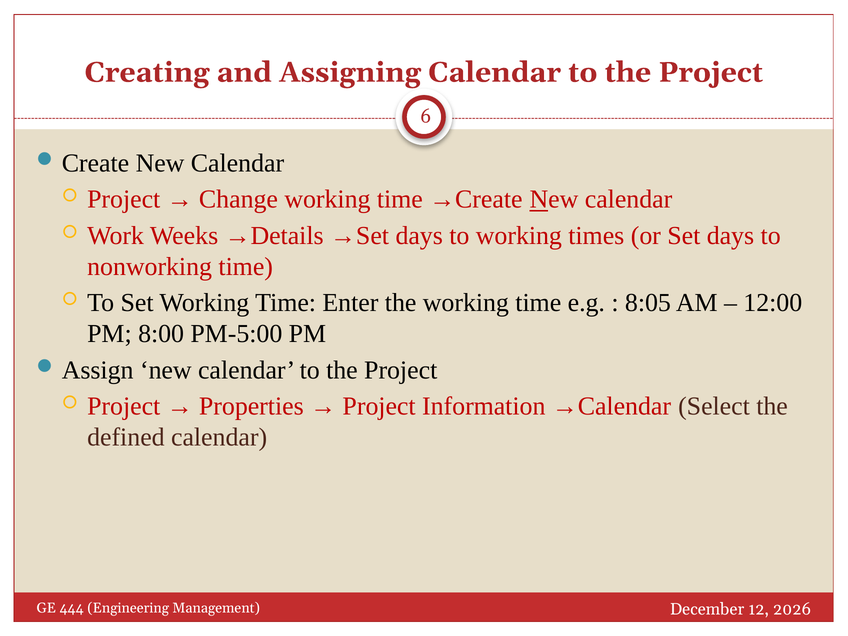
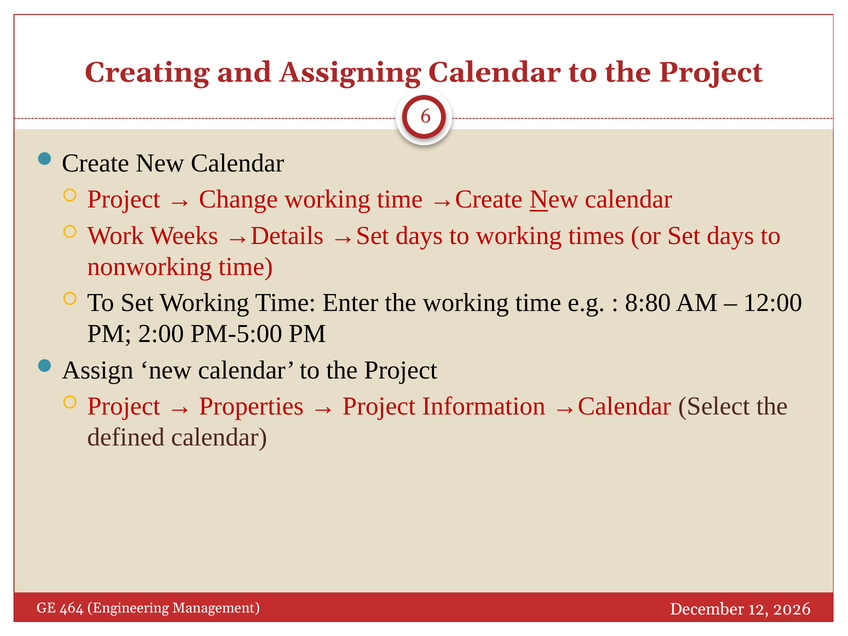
8:05: 8:05 -> 8:80
8:00: 8:00 -> 2:00
444: 444 -> 464
